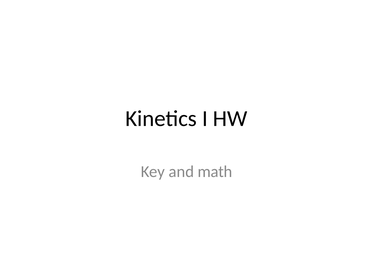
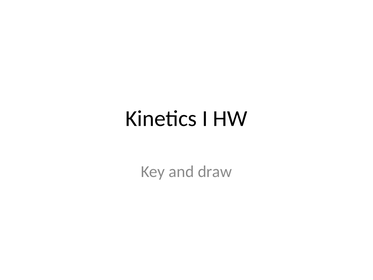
math: math -> draw
